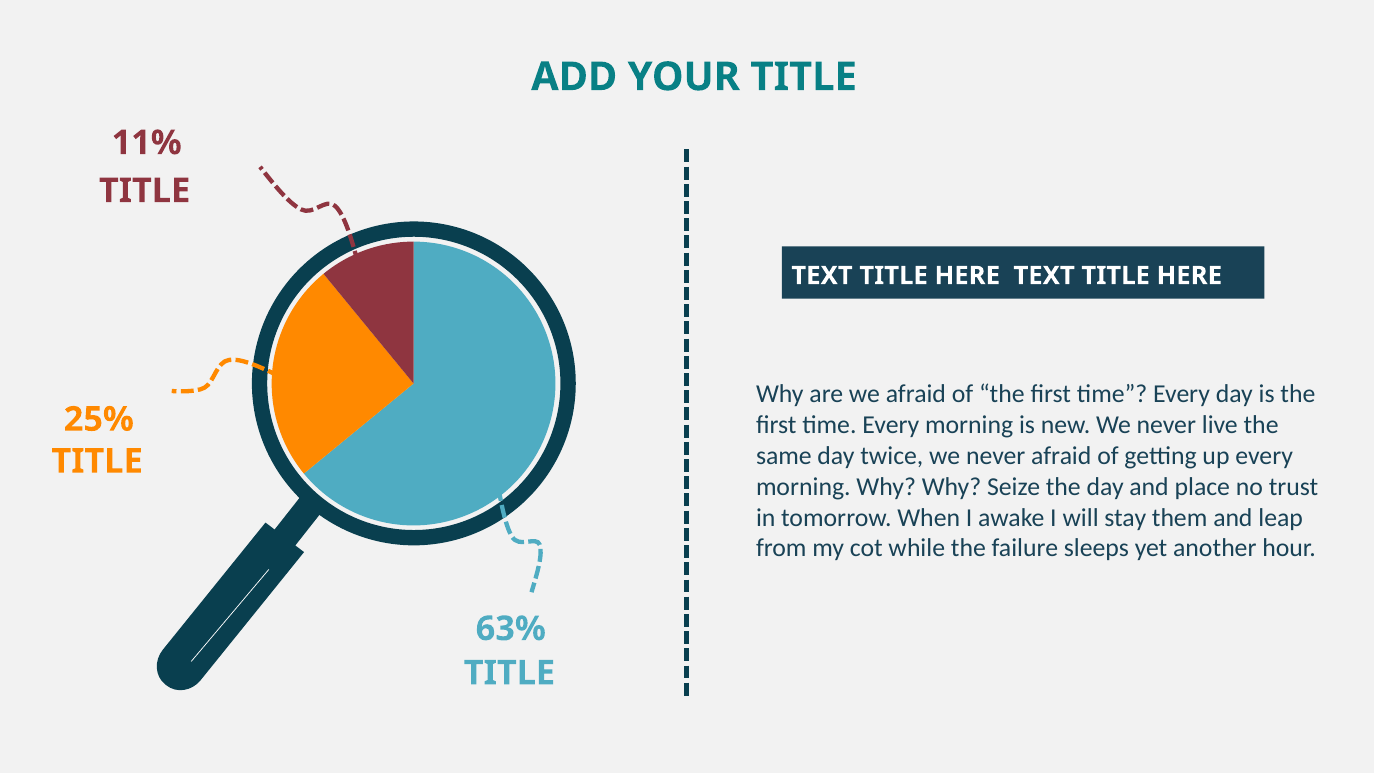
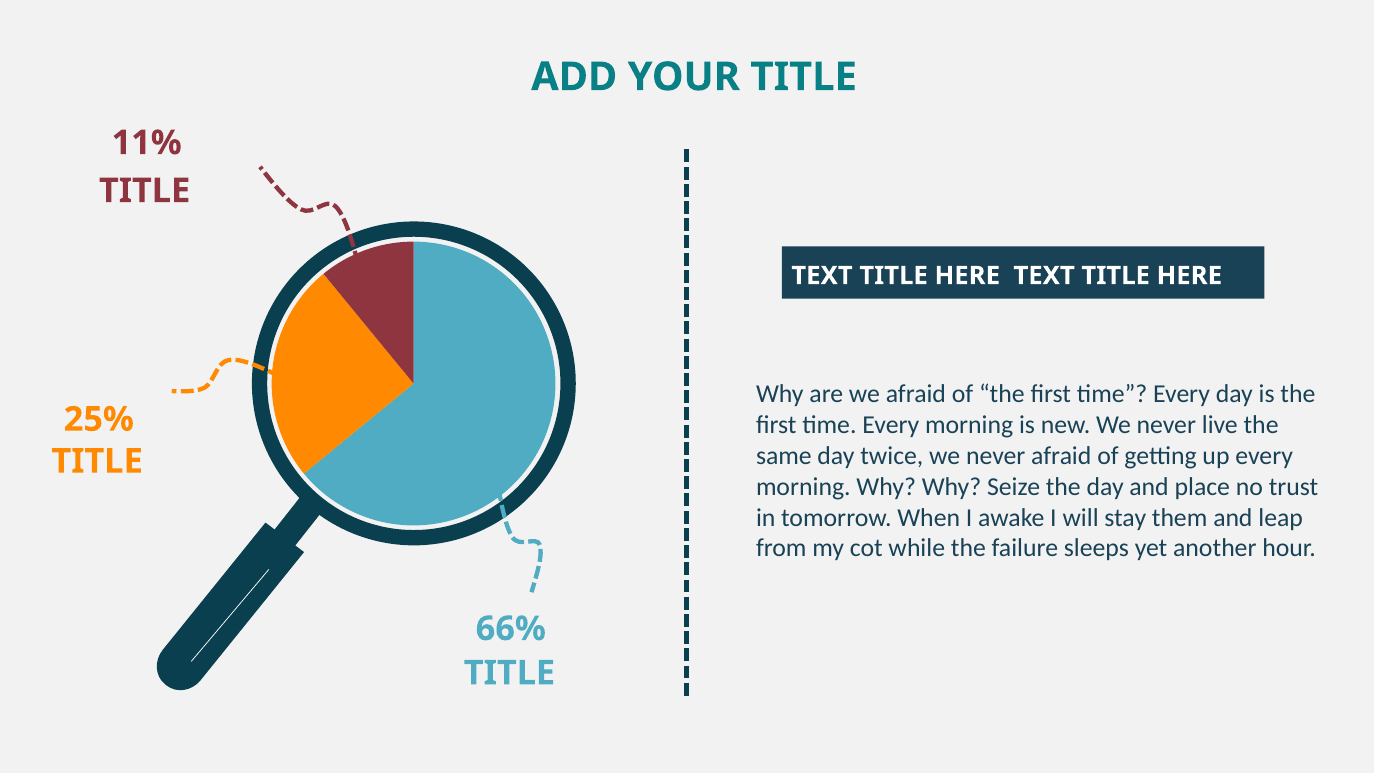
63%: 63% -> 66%
